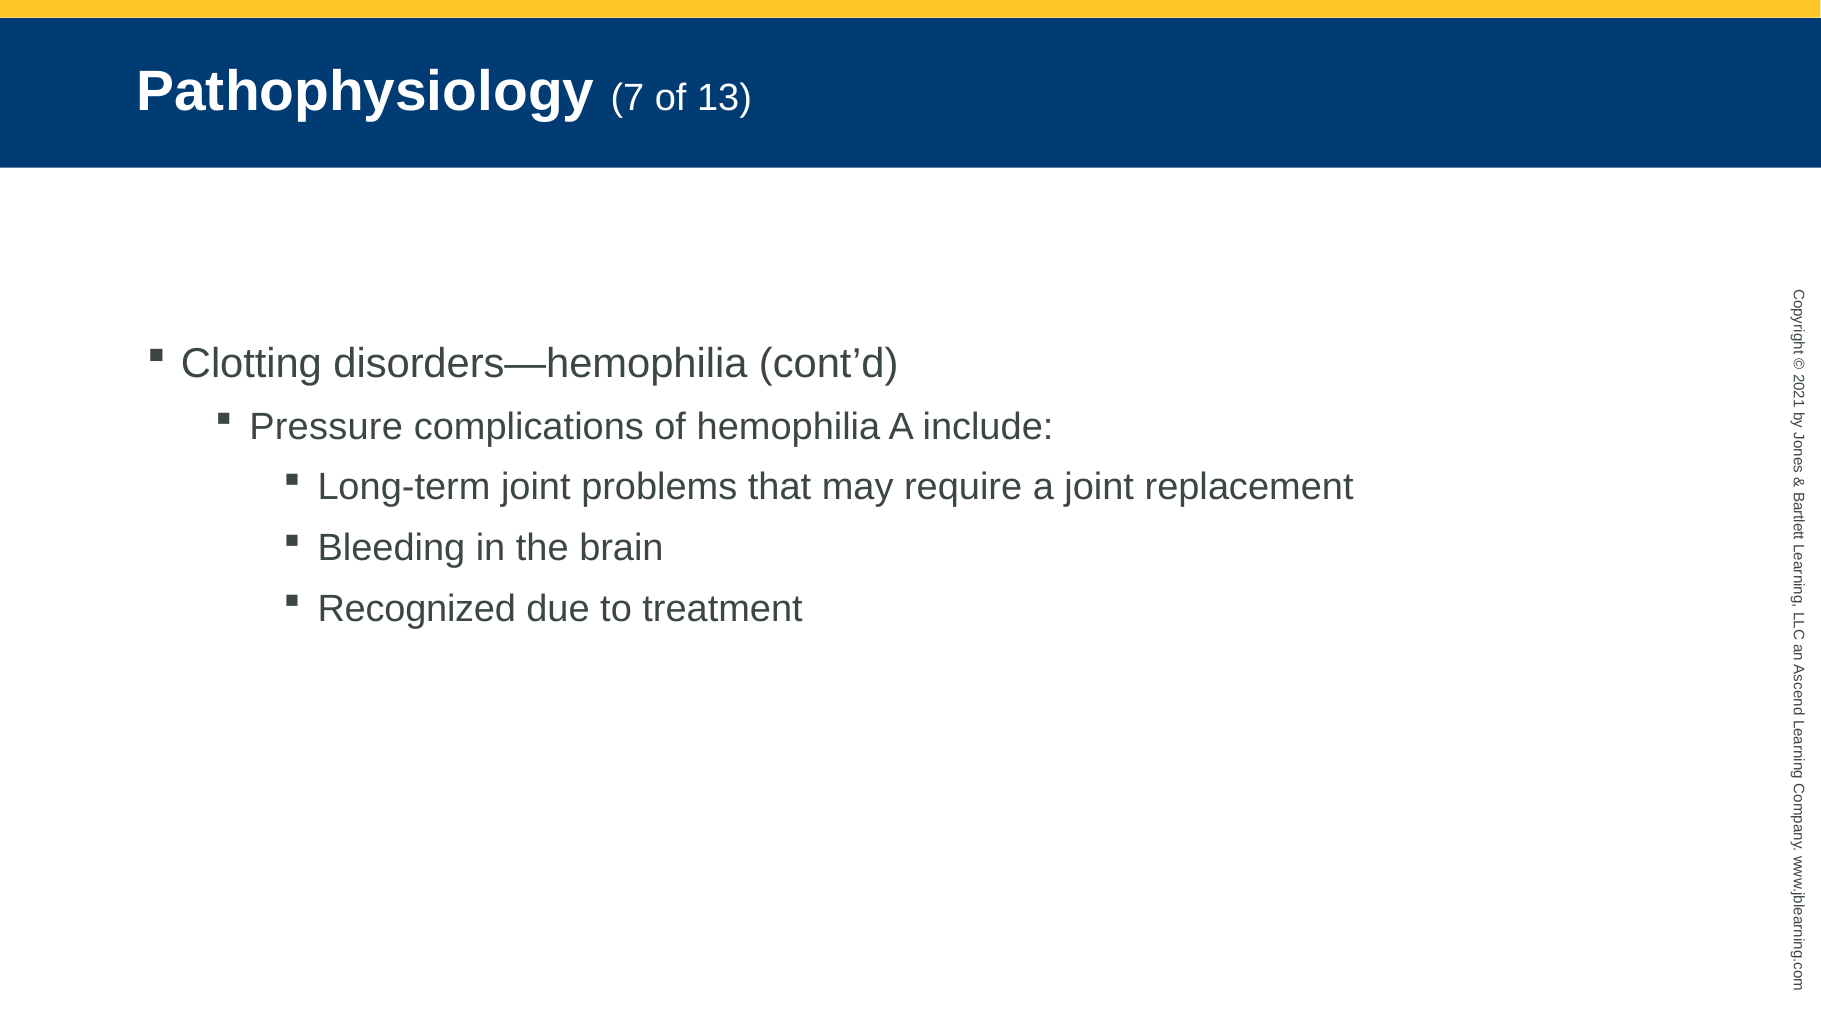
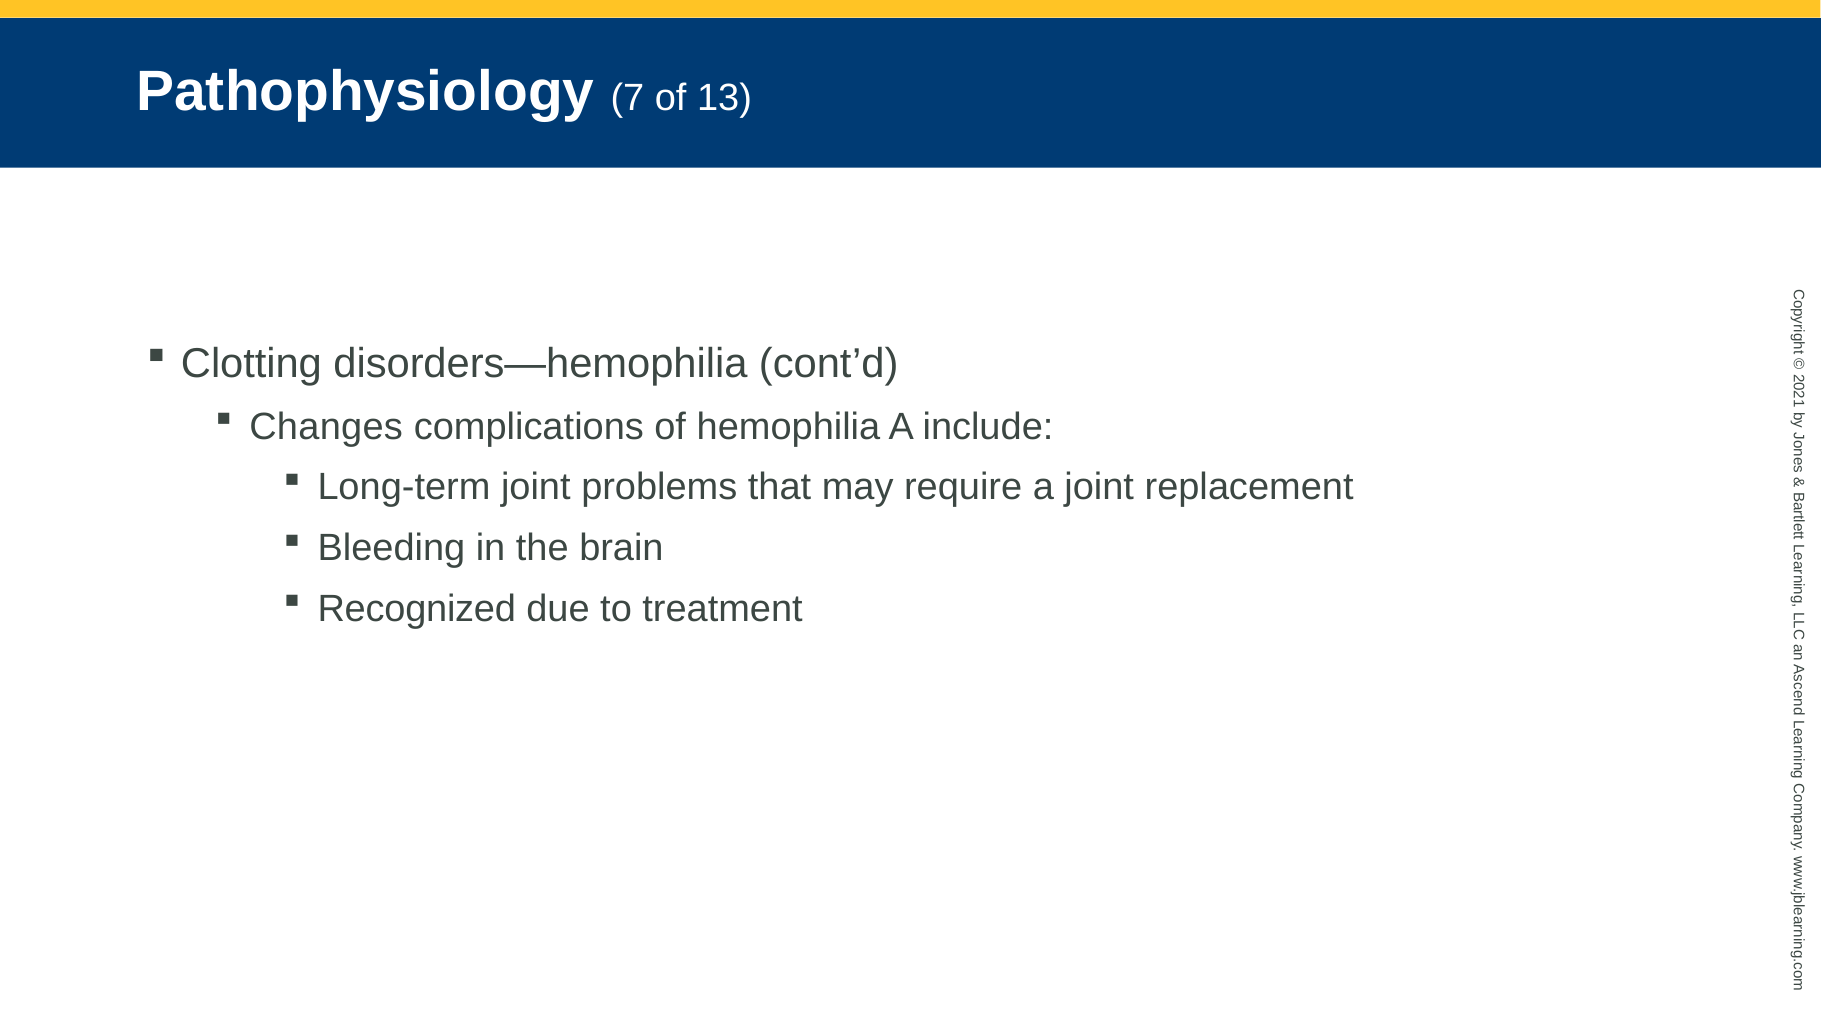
Pressure: Pressure -> Changes
